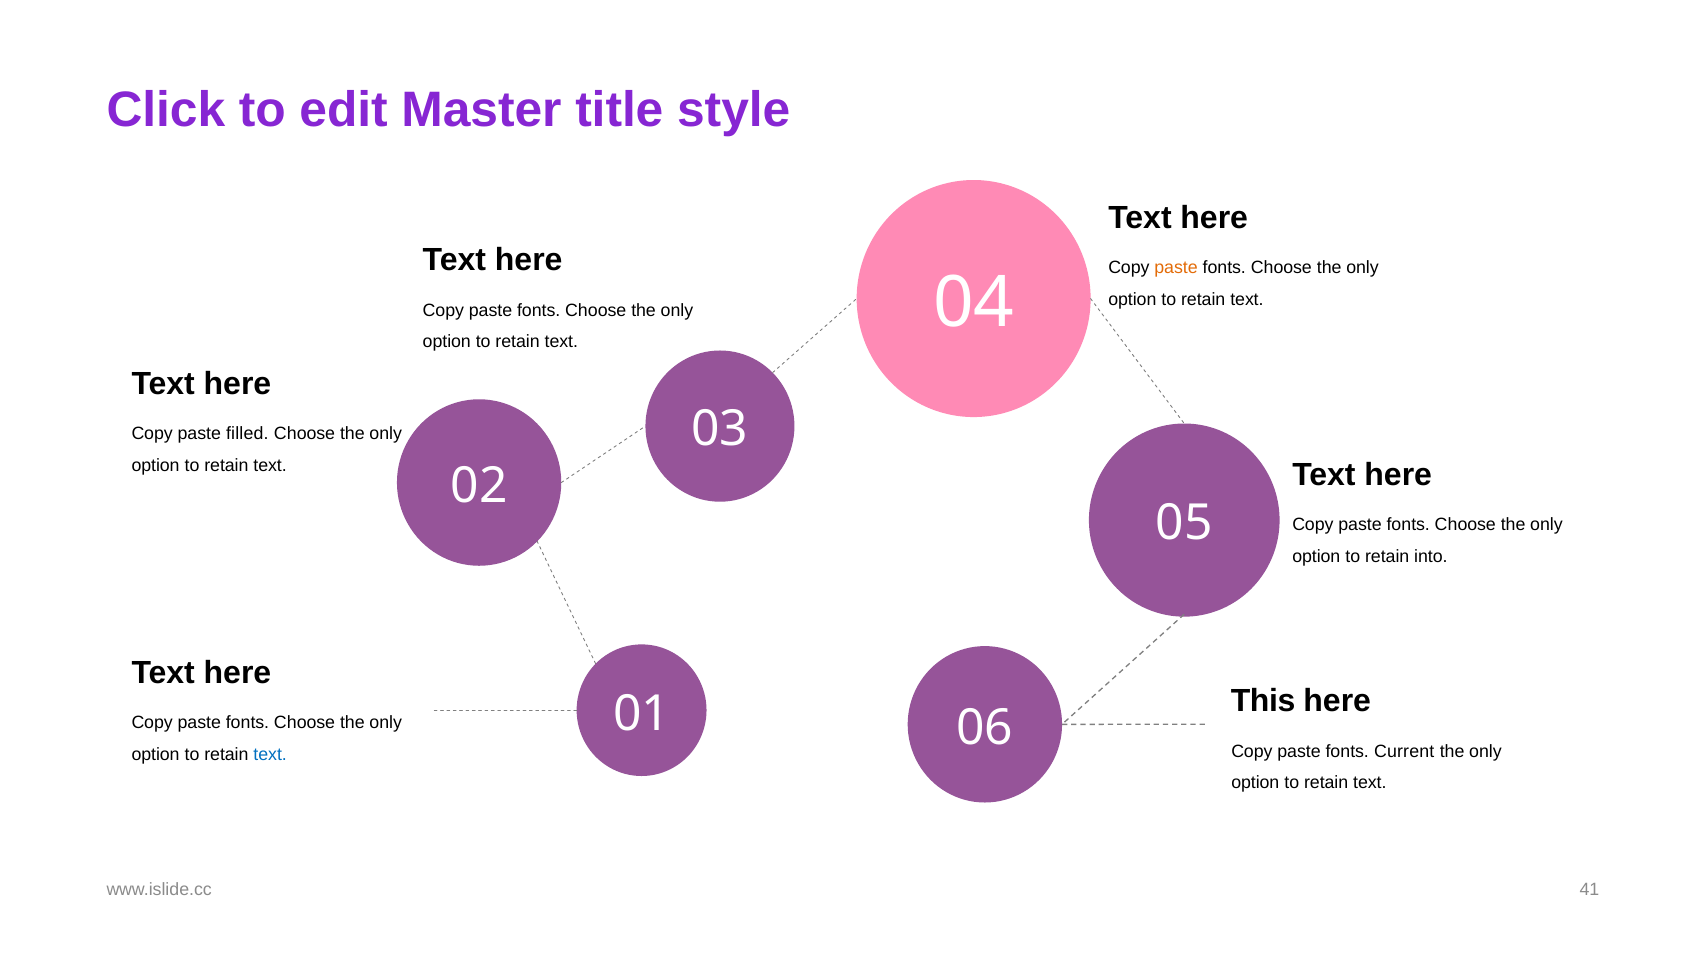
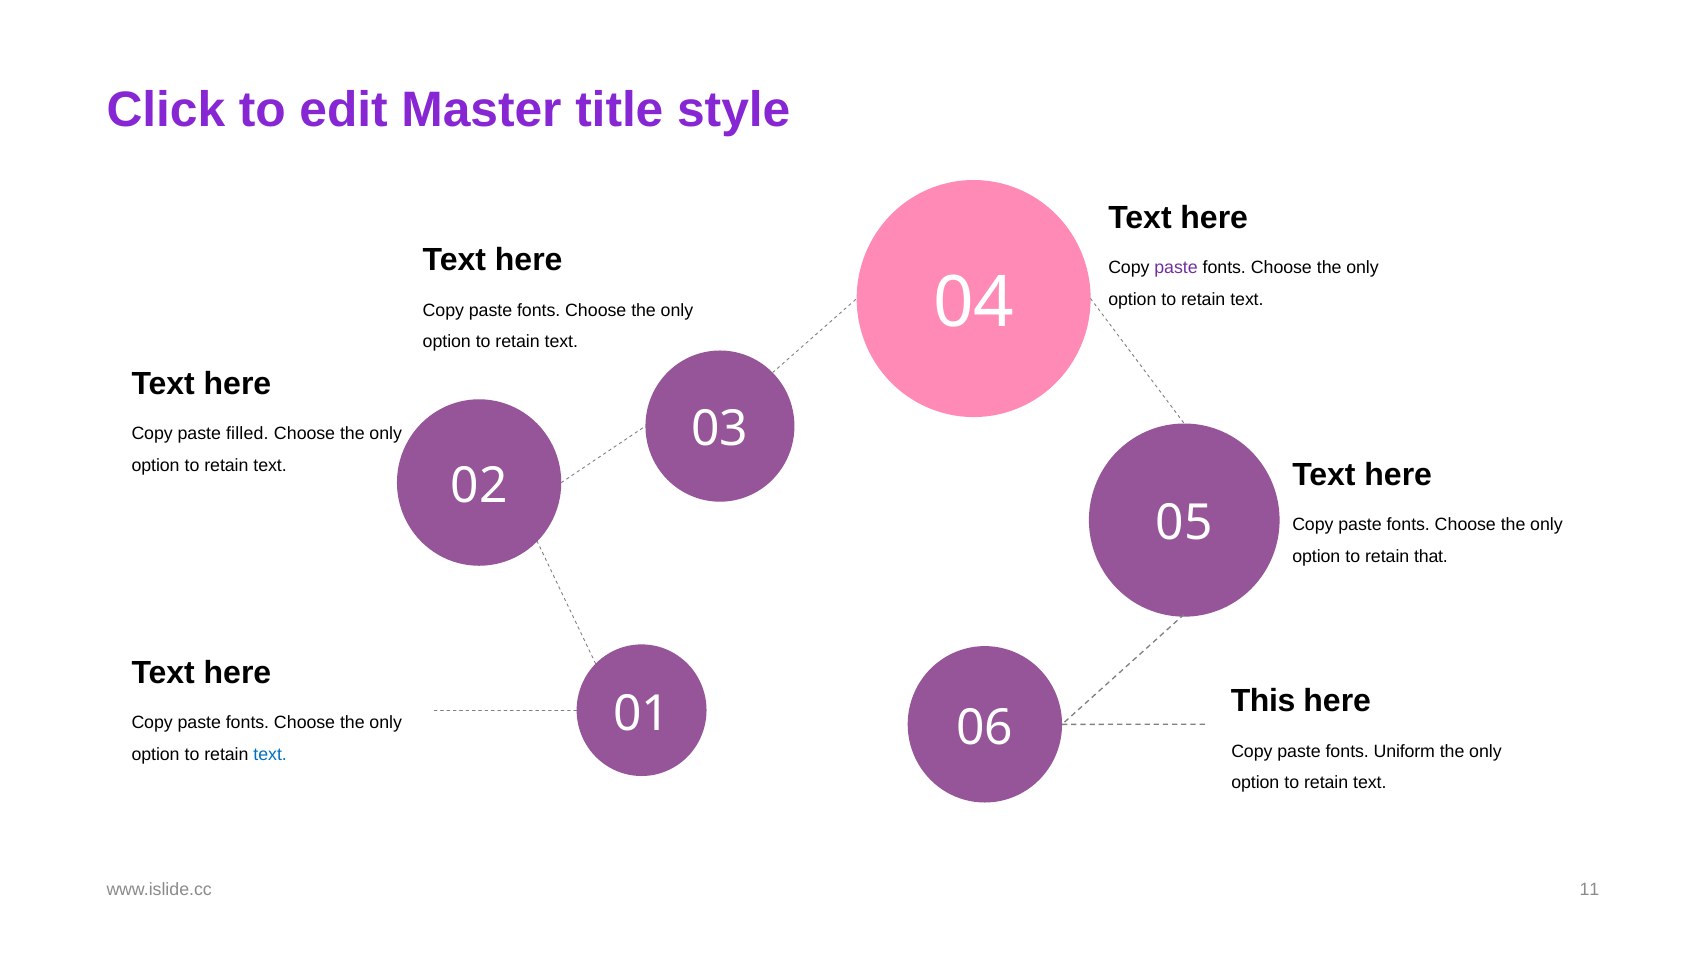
paste at (1176, 268) colour: orange -> purple
into: into -> that
Current: Current -> Uniform
41: 41 -> 11
